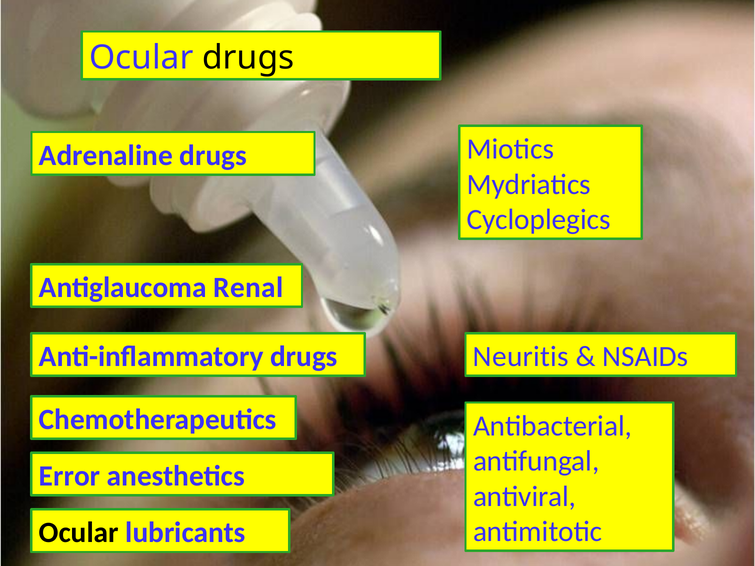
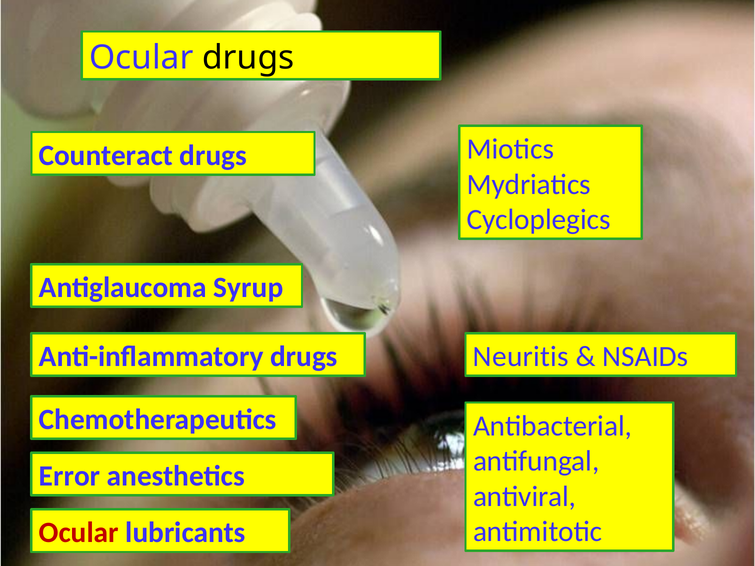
Adrenaline: Adrenaline -> Counteract
Renal: Renal -> Syrup
Ocular at (79, 533) colour: black -> red
